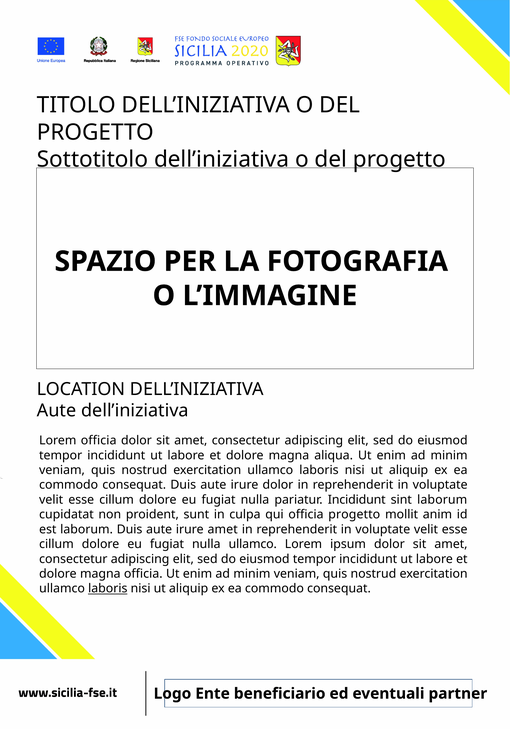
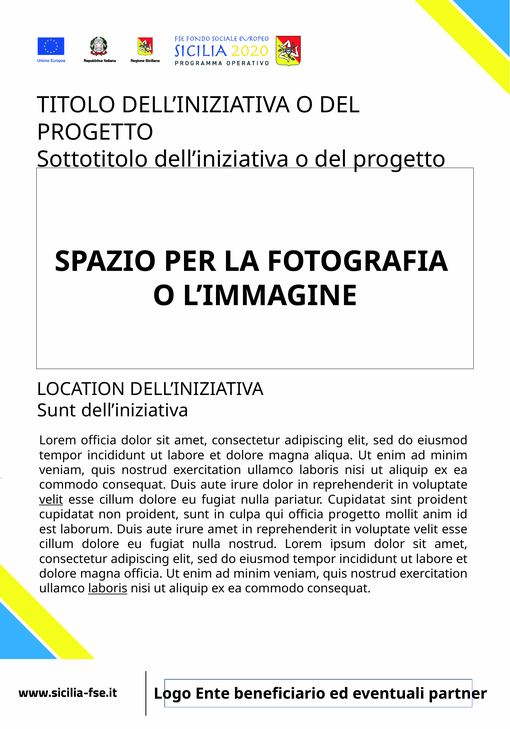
Aute at (57, 410): Aute -> Sunt
velit at (51, 499) underline: none -> present
pariatur Incididunt: Incididunt -> Cupidatat
sint laborum: laborum -> proident
nulla ullamco: ullamco -> nostrud
